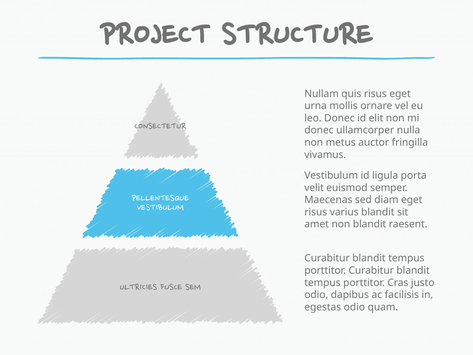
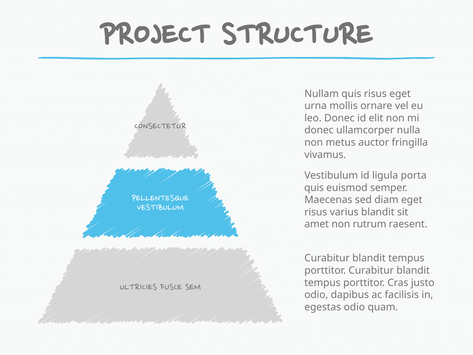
velit at (314, 188): velit -> quis
non blandit: blandit -> rutrum
